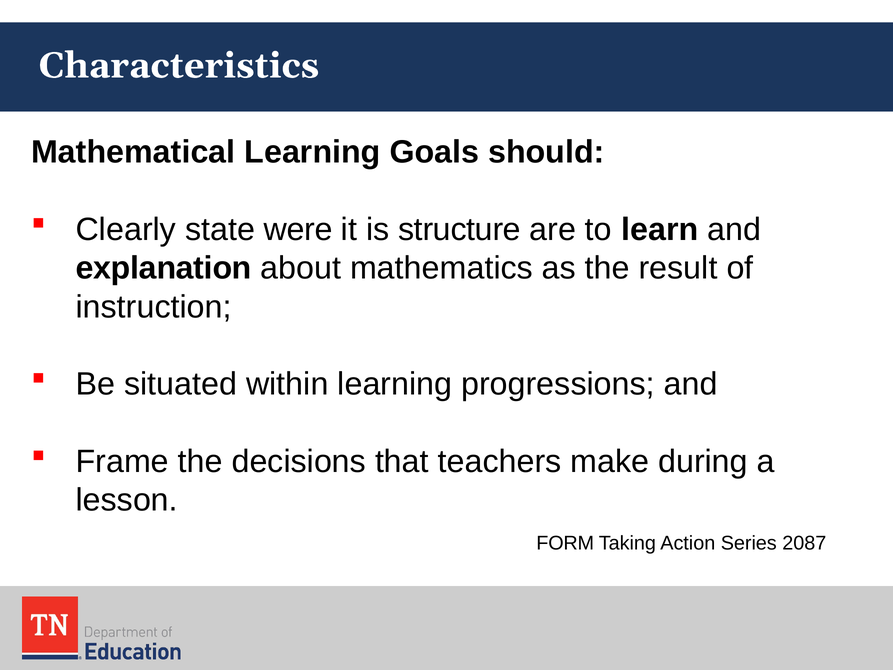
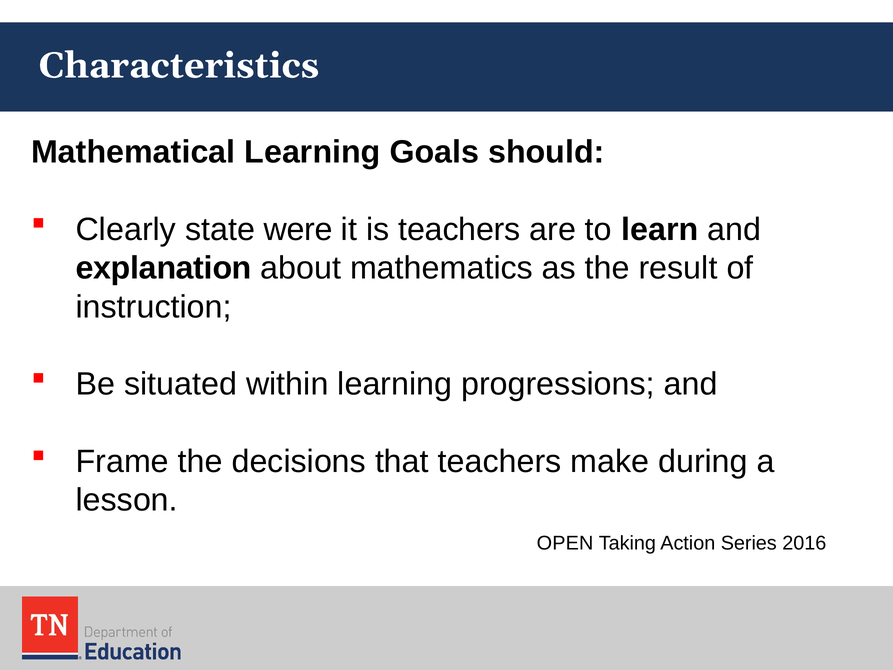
is structure: structure -> teachers
FORM: FORM -> OPEN
2087: 2087 -> 2016
